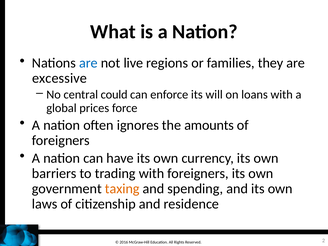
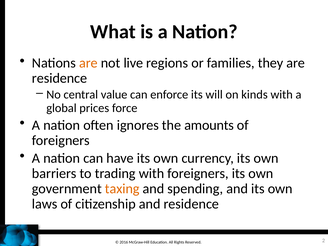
are at (88, 63) colour: blue -> orange
excessive at (59, 78): excessive -> residence
could: could -> value
loans: loans -> kinds
